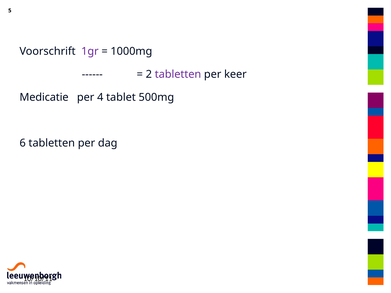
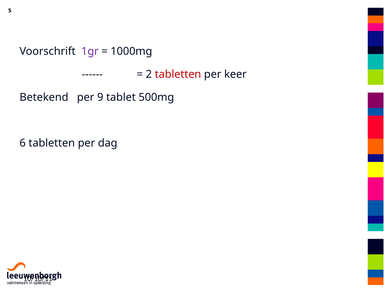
tabletten at (178, 74) colour: purple -> red
Medicatie: Medicatie -> Betekend
4: 4 -> 9
